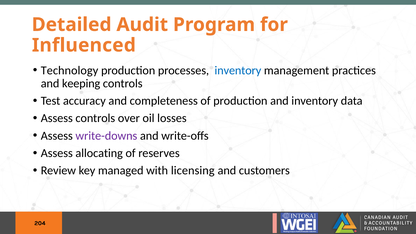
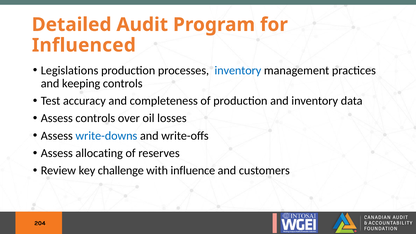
Technology: Technology -> Legislations
write-downs colour: purple -> blue
managed: managed -> challenge
licensing: licensing -> influence
